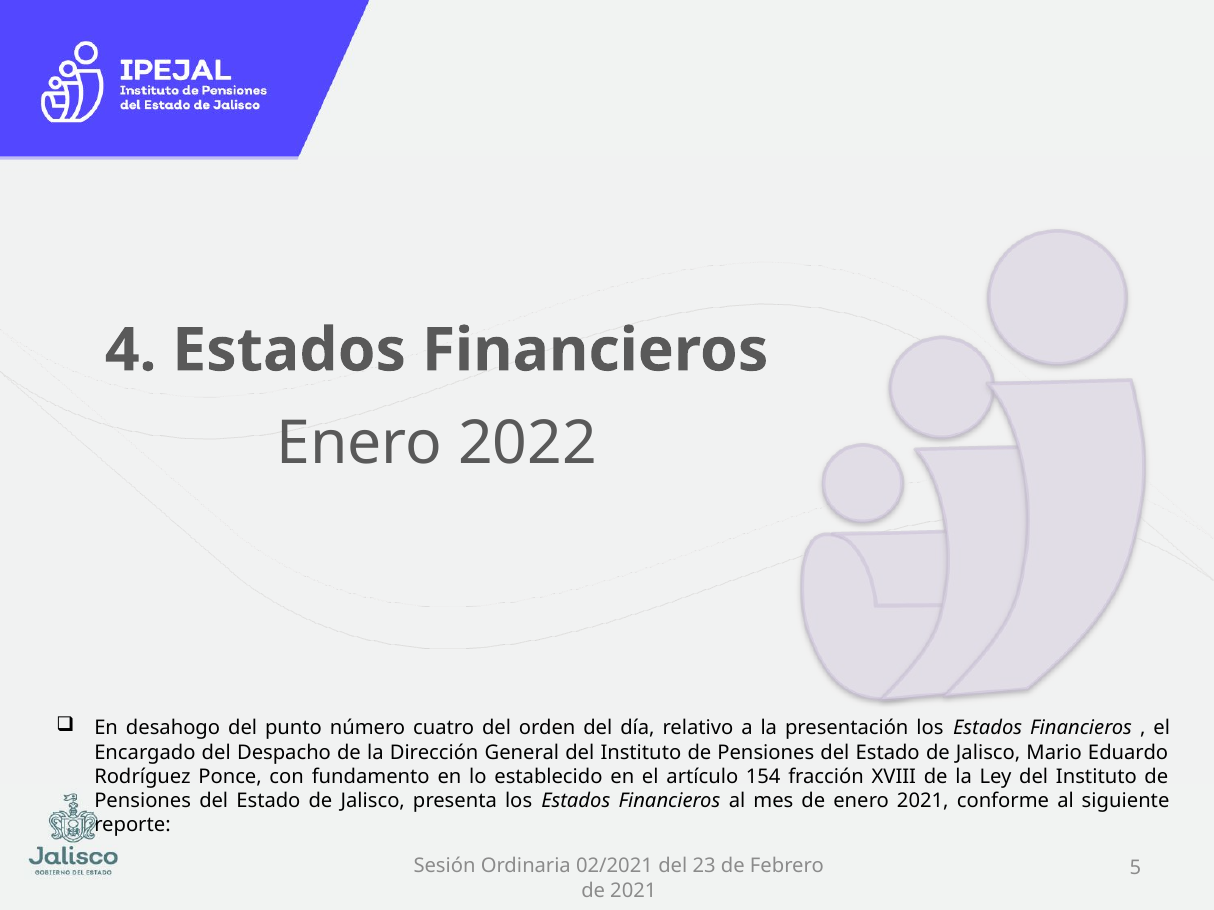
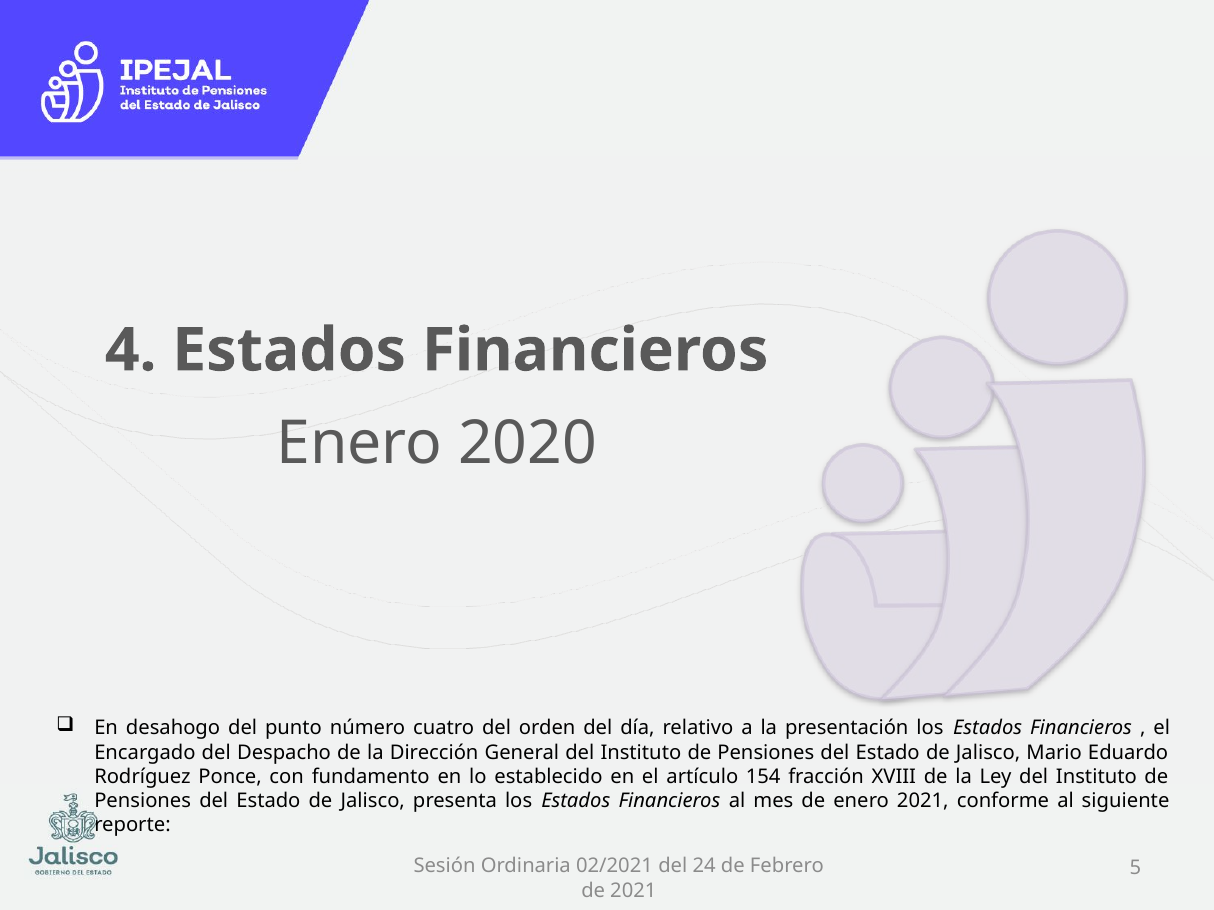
2022: 2022 -> 2020
23: 23 -> 24
